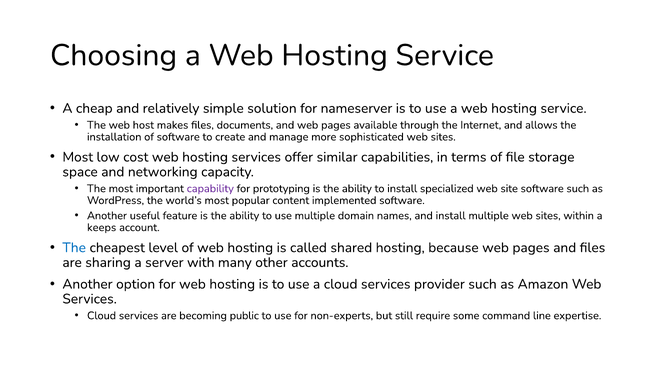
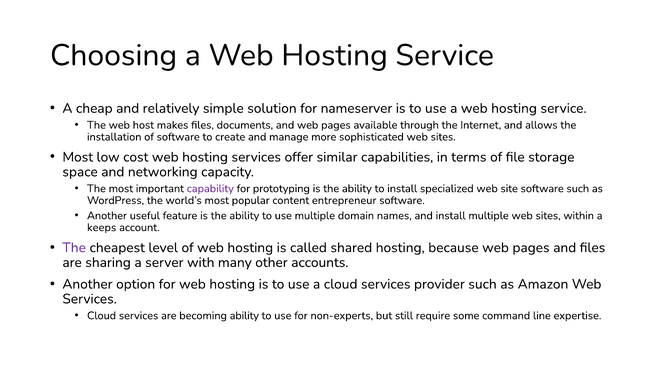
implemented: implemented -> entrepreneur
The at (74, 247) colour: blue -> purple
becoming public: public -> ability
